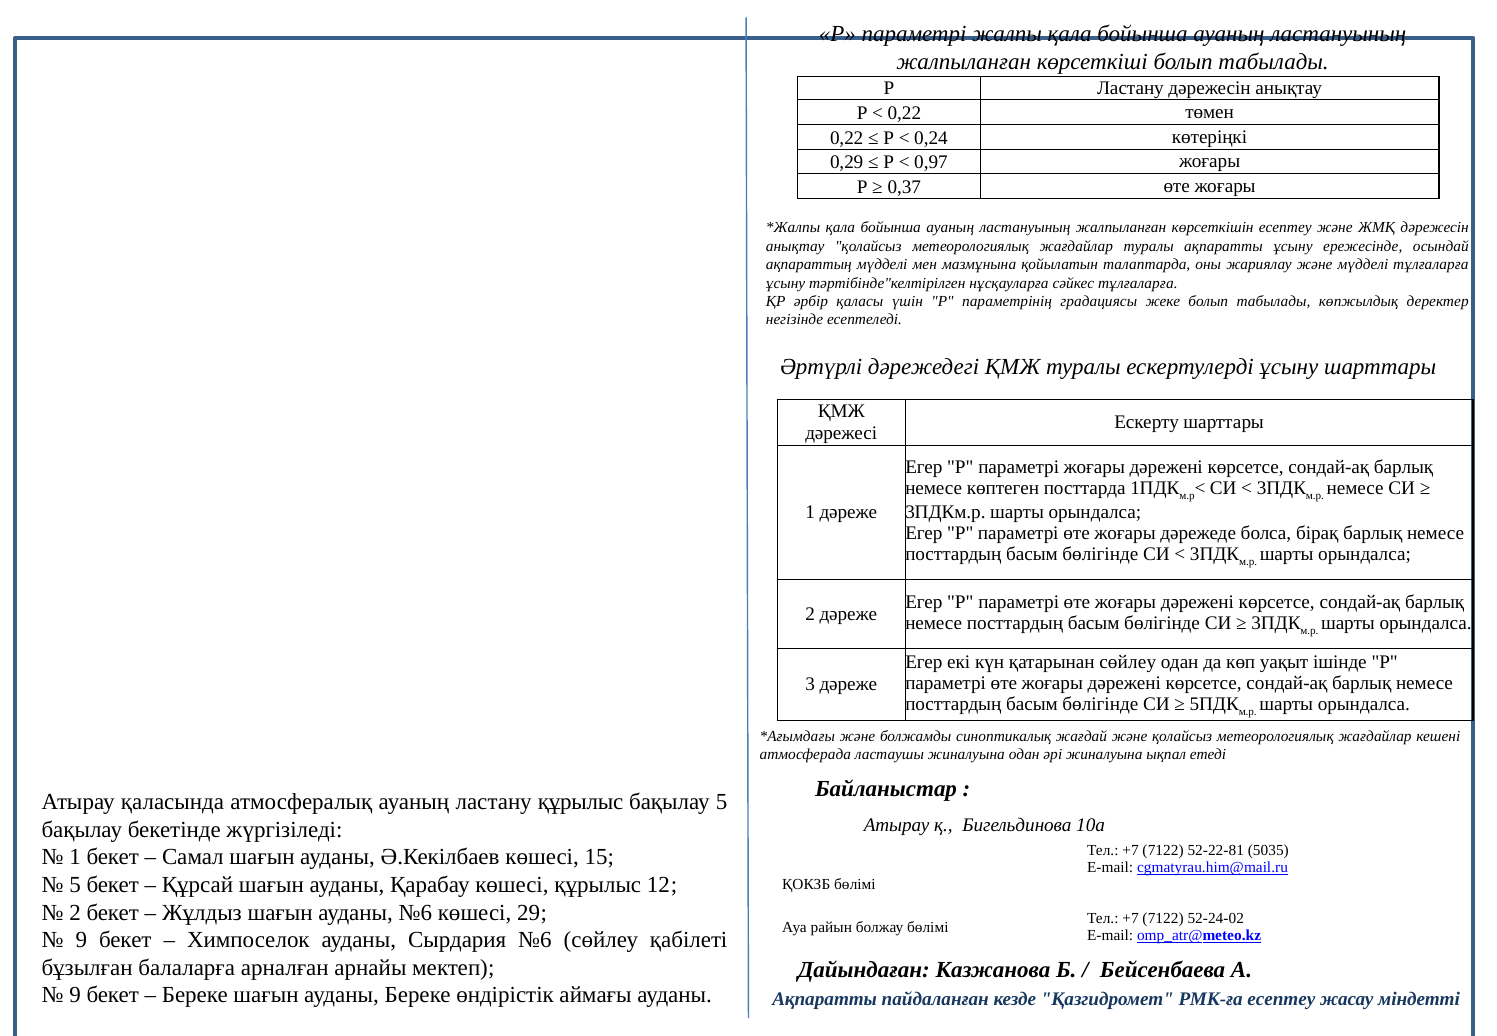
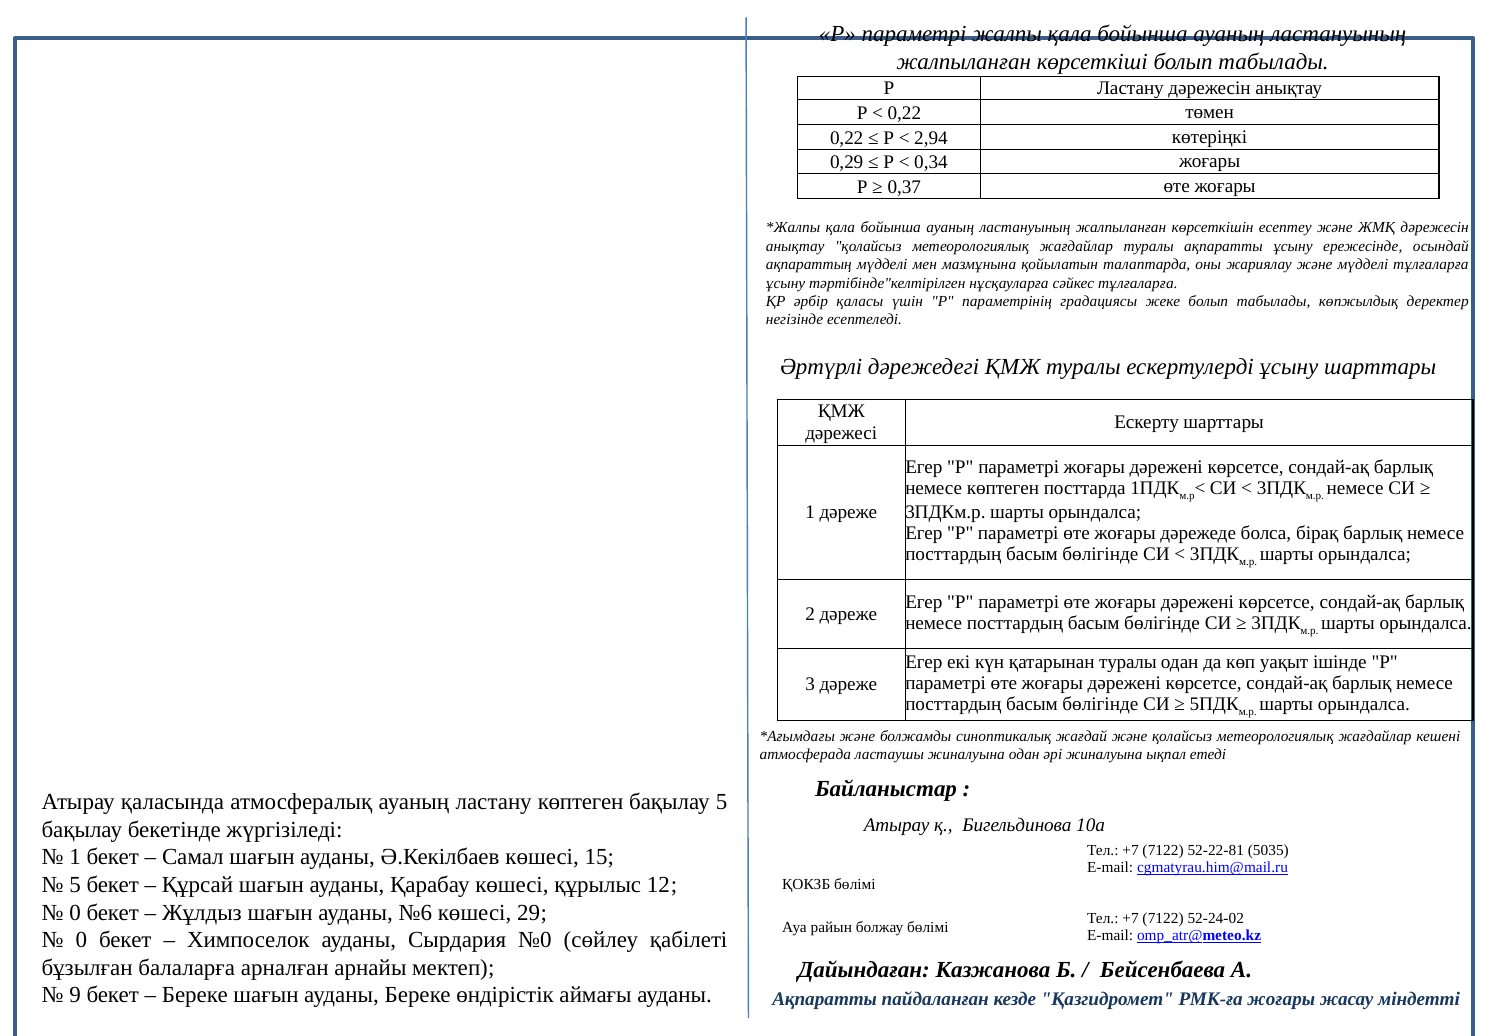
0,24: 0,24 -> 2,94
0,97: 0,97 -> 0,34
қатарынан сөйлеу: сөйлеу -> туралы
ластану құрылыс: құрылыс -> көптеген
2 at (75, 913): 2 -> 0
9 at (81, 940): 9 -> 0
Сырдария №6: №6 -> №0
РМК-ға есептеу: есептеу -> жоғары
